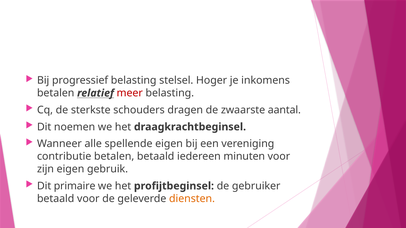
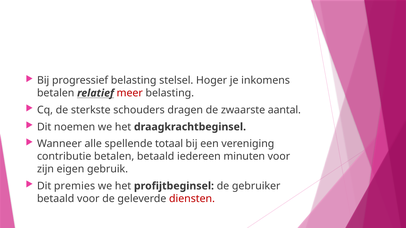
spellende eigen: eigen -> totaal
primaire: primaire -> premies
diensten colour: orange -> red
